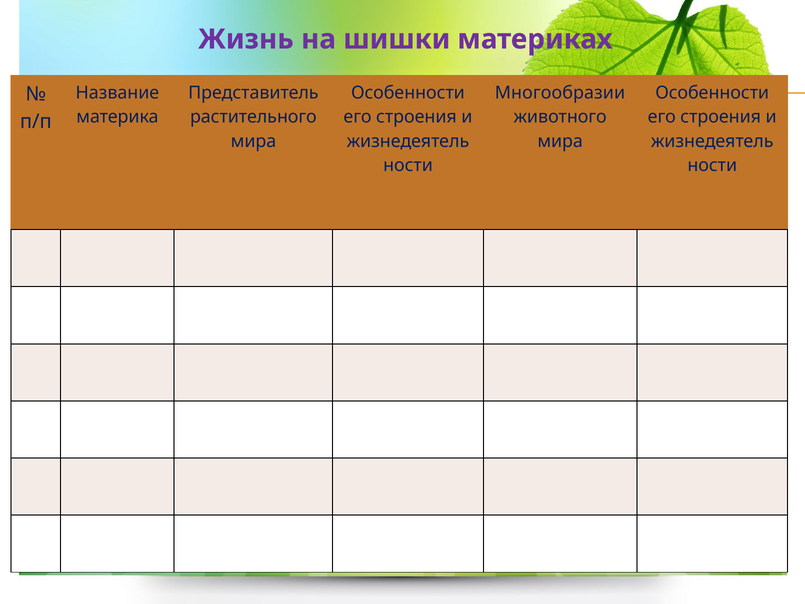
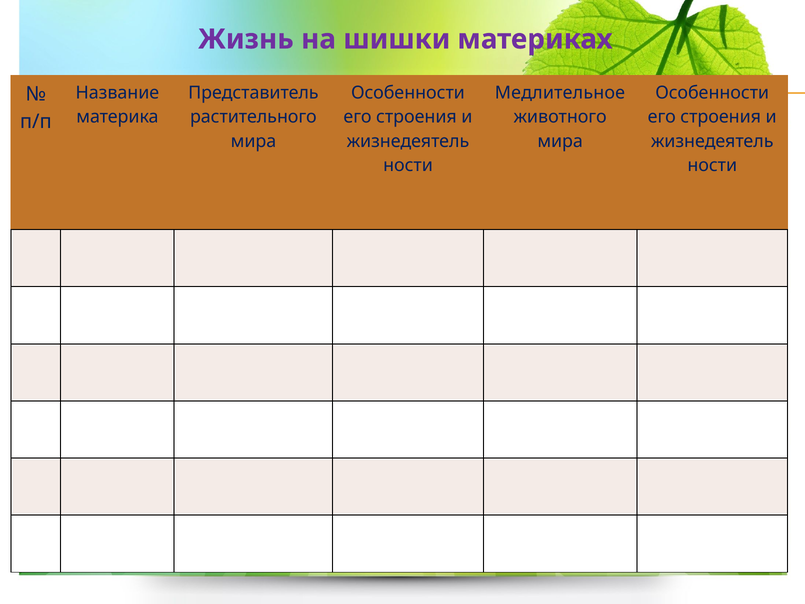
Многообразии: Многообразии -> Медлительное
